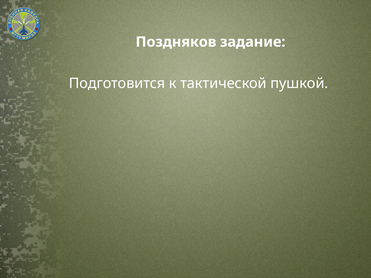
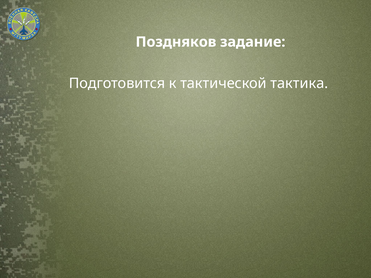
пушкой: пушкой -> тактика
